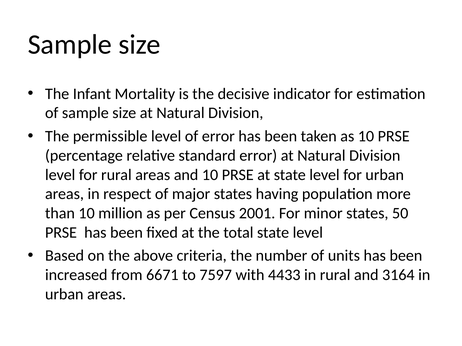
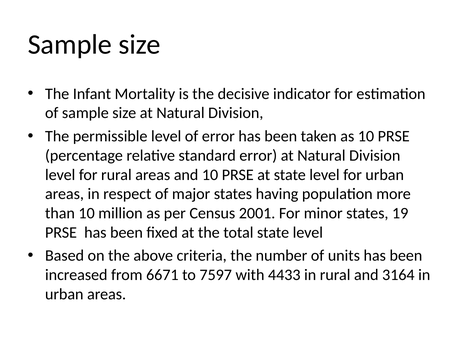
50: 50 -> 19
